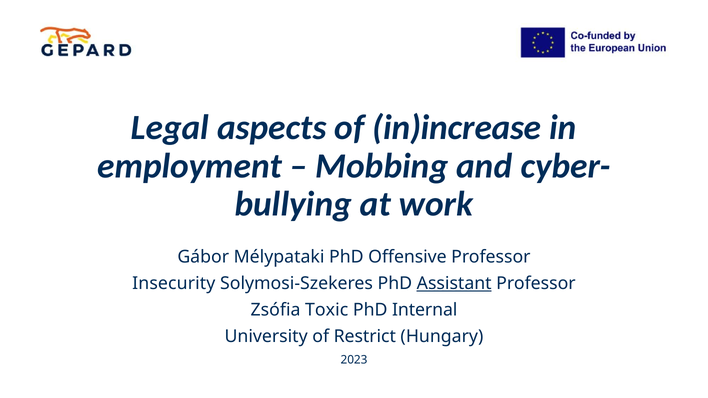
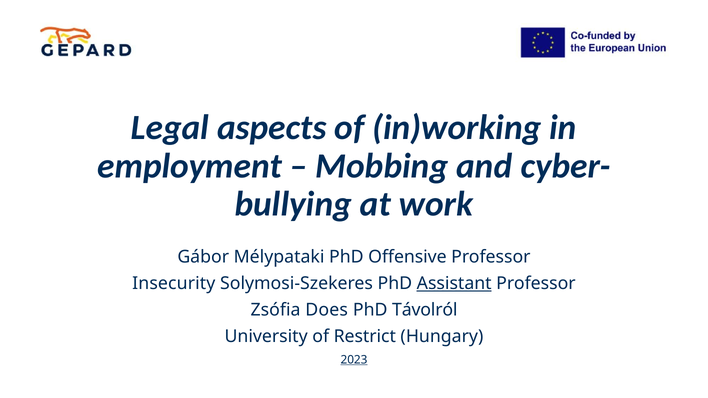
in)increase: in)increase -> in)working
Toxic: Toxic -> Does
Internal: Internal -> Távolról
2023 underline: none -> present
